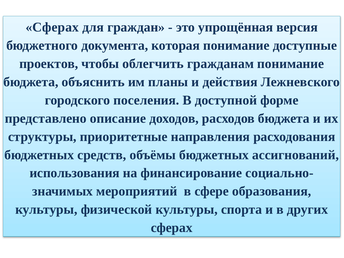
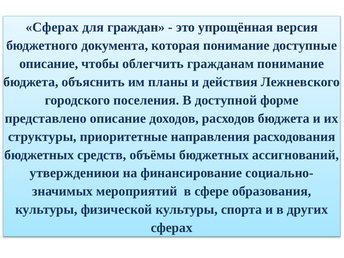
проектов at (49, 64): проектов -> описание
использования: использования -> утверждениюи
